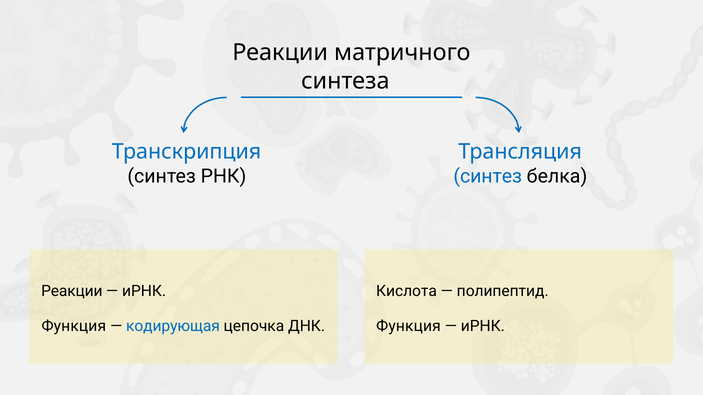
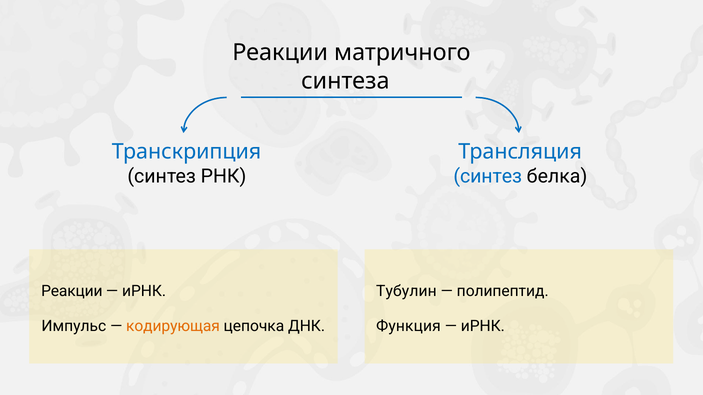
Кислота: Кислота -> Тубулин
Функция at (74, 327): Функция -> Импульс
кодирующая colour: blue -> orange
